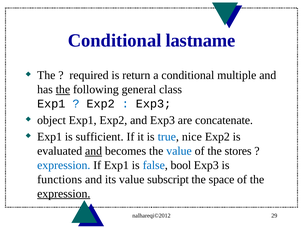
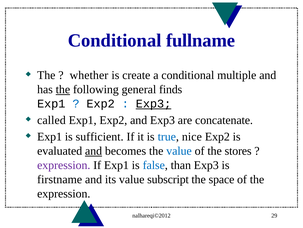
lastname: lastname -> fullname
required: required -> whether
return: return -> create
class: class -> finds
Exp3 at (153, 103) underline: none -> present
object: object -> called
expression at (64, 165) colour: blue -> purple
bool: bool -> than
functions: functions -> firstname
expression at (64, 193) underline: present -> none
